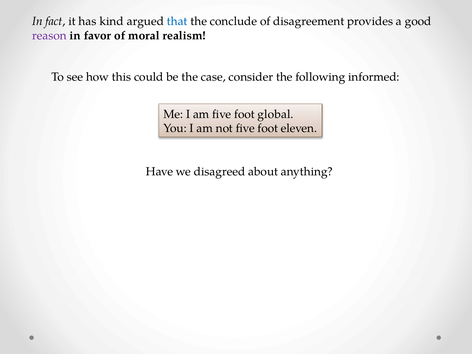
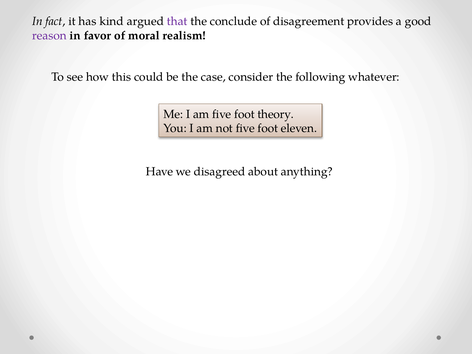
that colour: blue -> purple
informed: informed -> whatever
global: global -> theory
